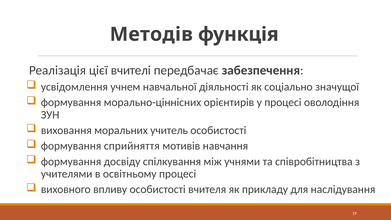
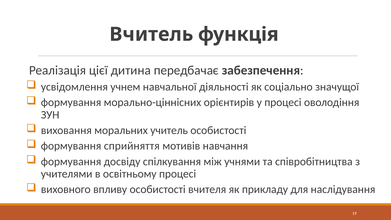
Методів: Методів -> Вчитель
вчителі: вчителі -> дитина
